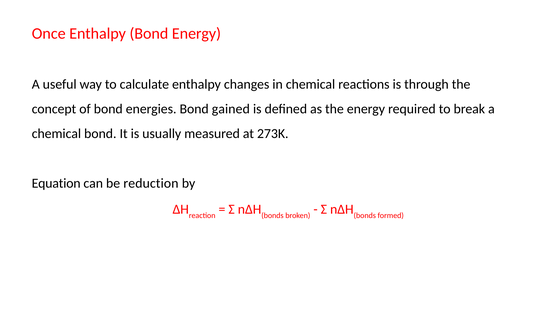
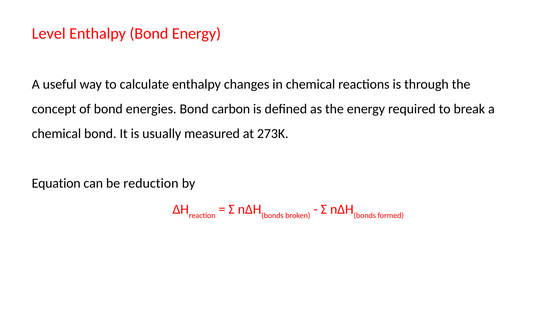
Once: Once -> Level
gained: gained -> carbon
